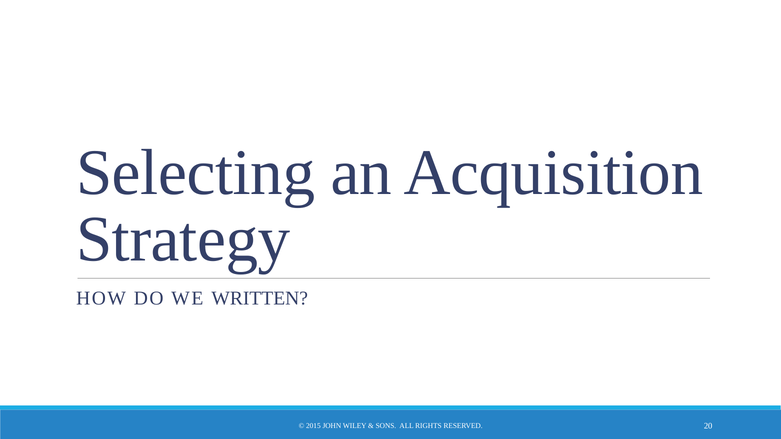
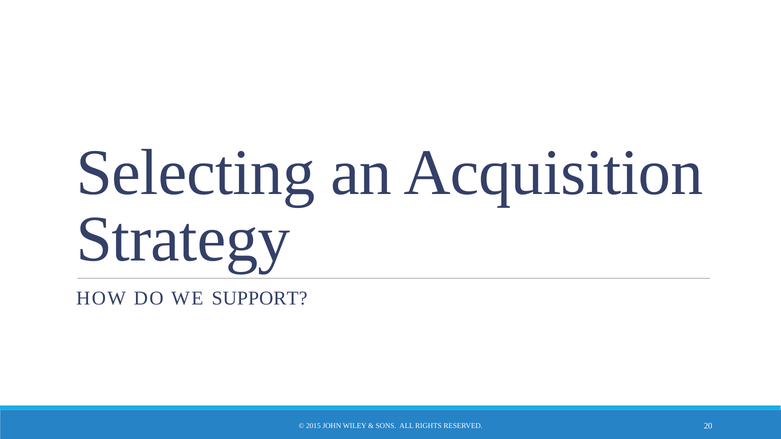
WRITTEN: WRITTEN -> SUPPORT
